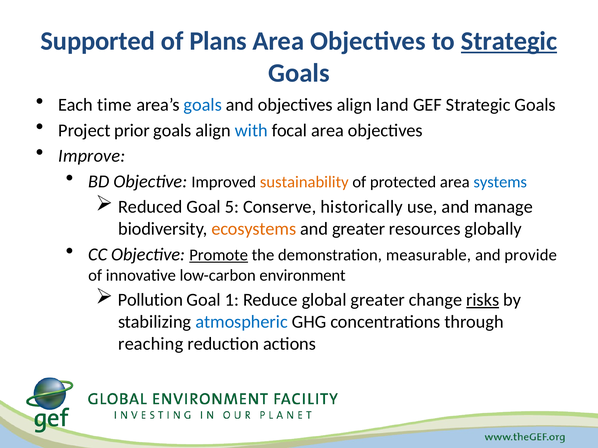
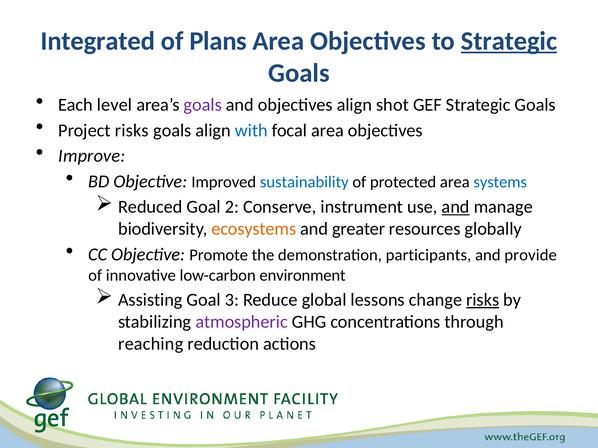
Supported: Supported -> Integrated
time: time -> level
goals at (203, 105) colour: blue -> purple
land: land -> shot
Project prior: prior -> risks
sustainability colour: orange -> blue
5: 5 -> 2
historically: historically -> instrument
and at (456, 207) underline: none -> present
Promote underline: present -> none
measurable: measurable -> participants
Pollution: Pollution -> Assisting
1: 1 -> 3
global greater: greater -> lessons
atmospheric colour: blue -> purple
